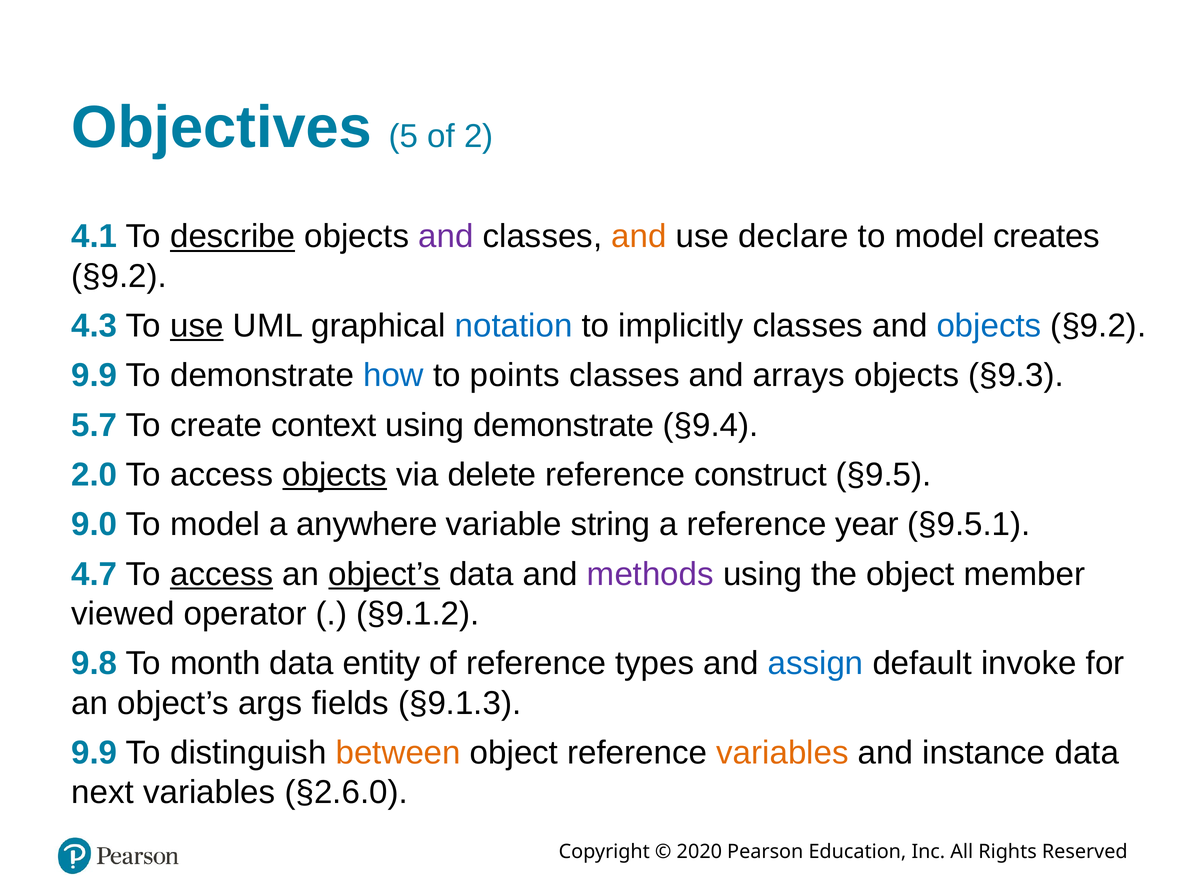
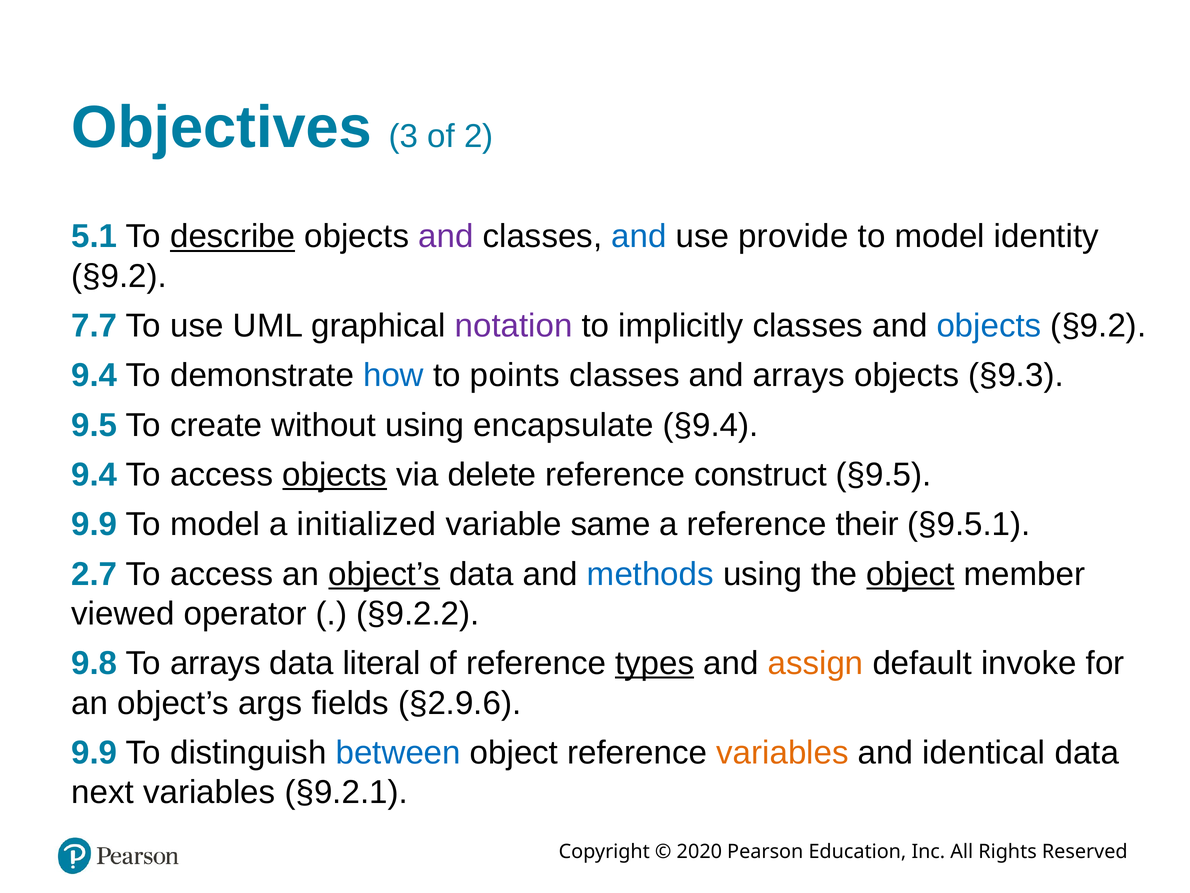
5: 5 -> 3
4.1: 4.1 -> 5.1
and at (639, 236) colour: orange -> blue
declare: declare -> provide
creates: creates -> identity
4.3: 4.3 -> 7.7
use at (197, 326) underline: present -> none
notation colour: blue -> purple
9.9 at (94, 375): 9.9 -> 9.4
5.7: 5.7 -> 9.5
context: context -> without
using demonstrate: demonstrate -> encapsulate
2.0 at (94, 475): 2.0 -> 9.4
9.0 at (94, 524): 9.0 -> 9.9
anywhere: anywhere -> initialized
string: string -> same
year: year -> their
4.7: 4.7 -> 2.7
access at (222, 574) underline: present -> none
methods colour: purple -> blue
object at (911, 574) underline: none -> present
§9.1.2: §9.1.2 -> §9.2.2
To month: month -> arrays
entity: entity -> literal
types underline: none -> present
assign colour: blue -> orange
§9.1.3: §9.1.3 -> §2.9.6
between colour: orange -> blue
instance: instance -> identical
§2.6.0: §2.6.0 -> §9.2.1
